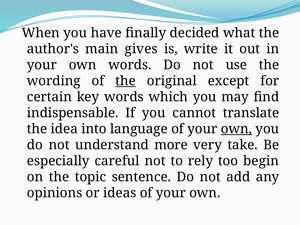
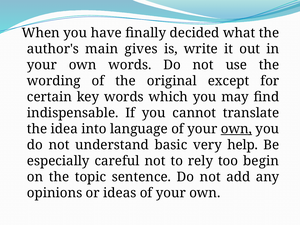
the at (126, 81) underline: present -> none
more: more -> basic
take: take -> help
